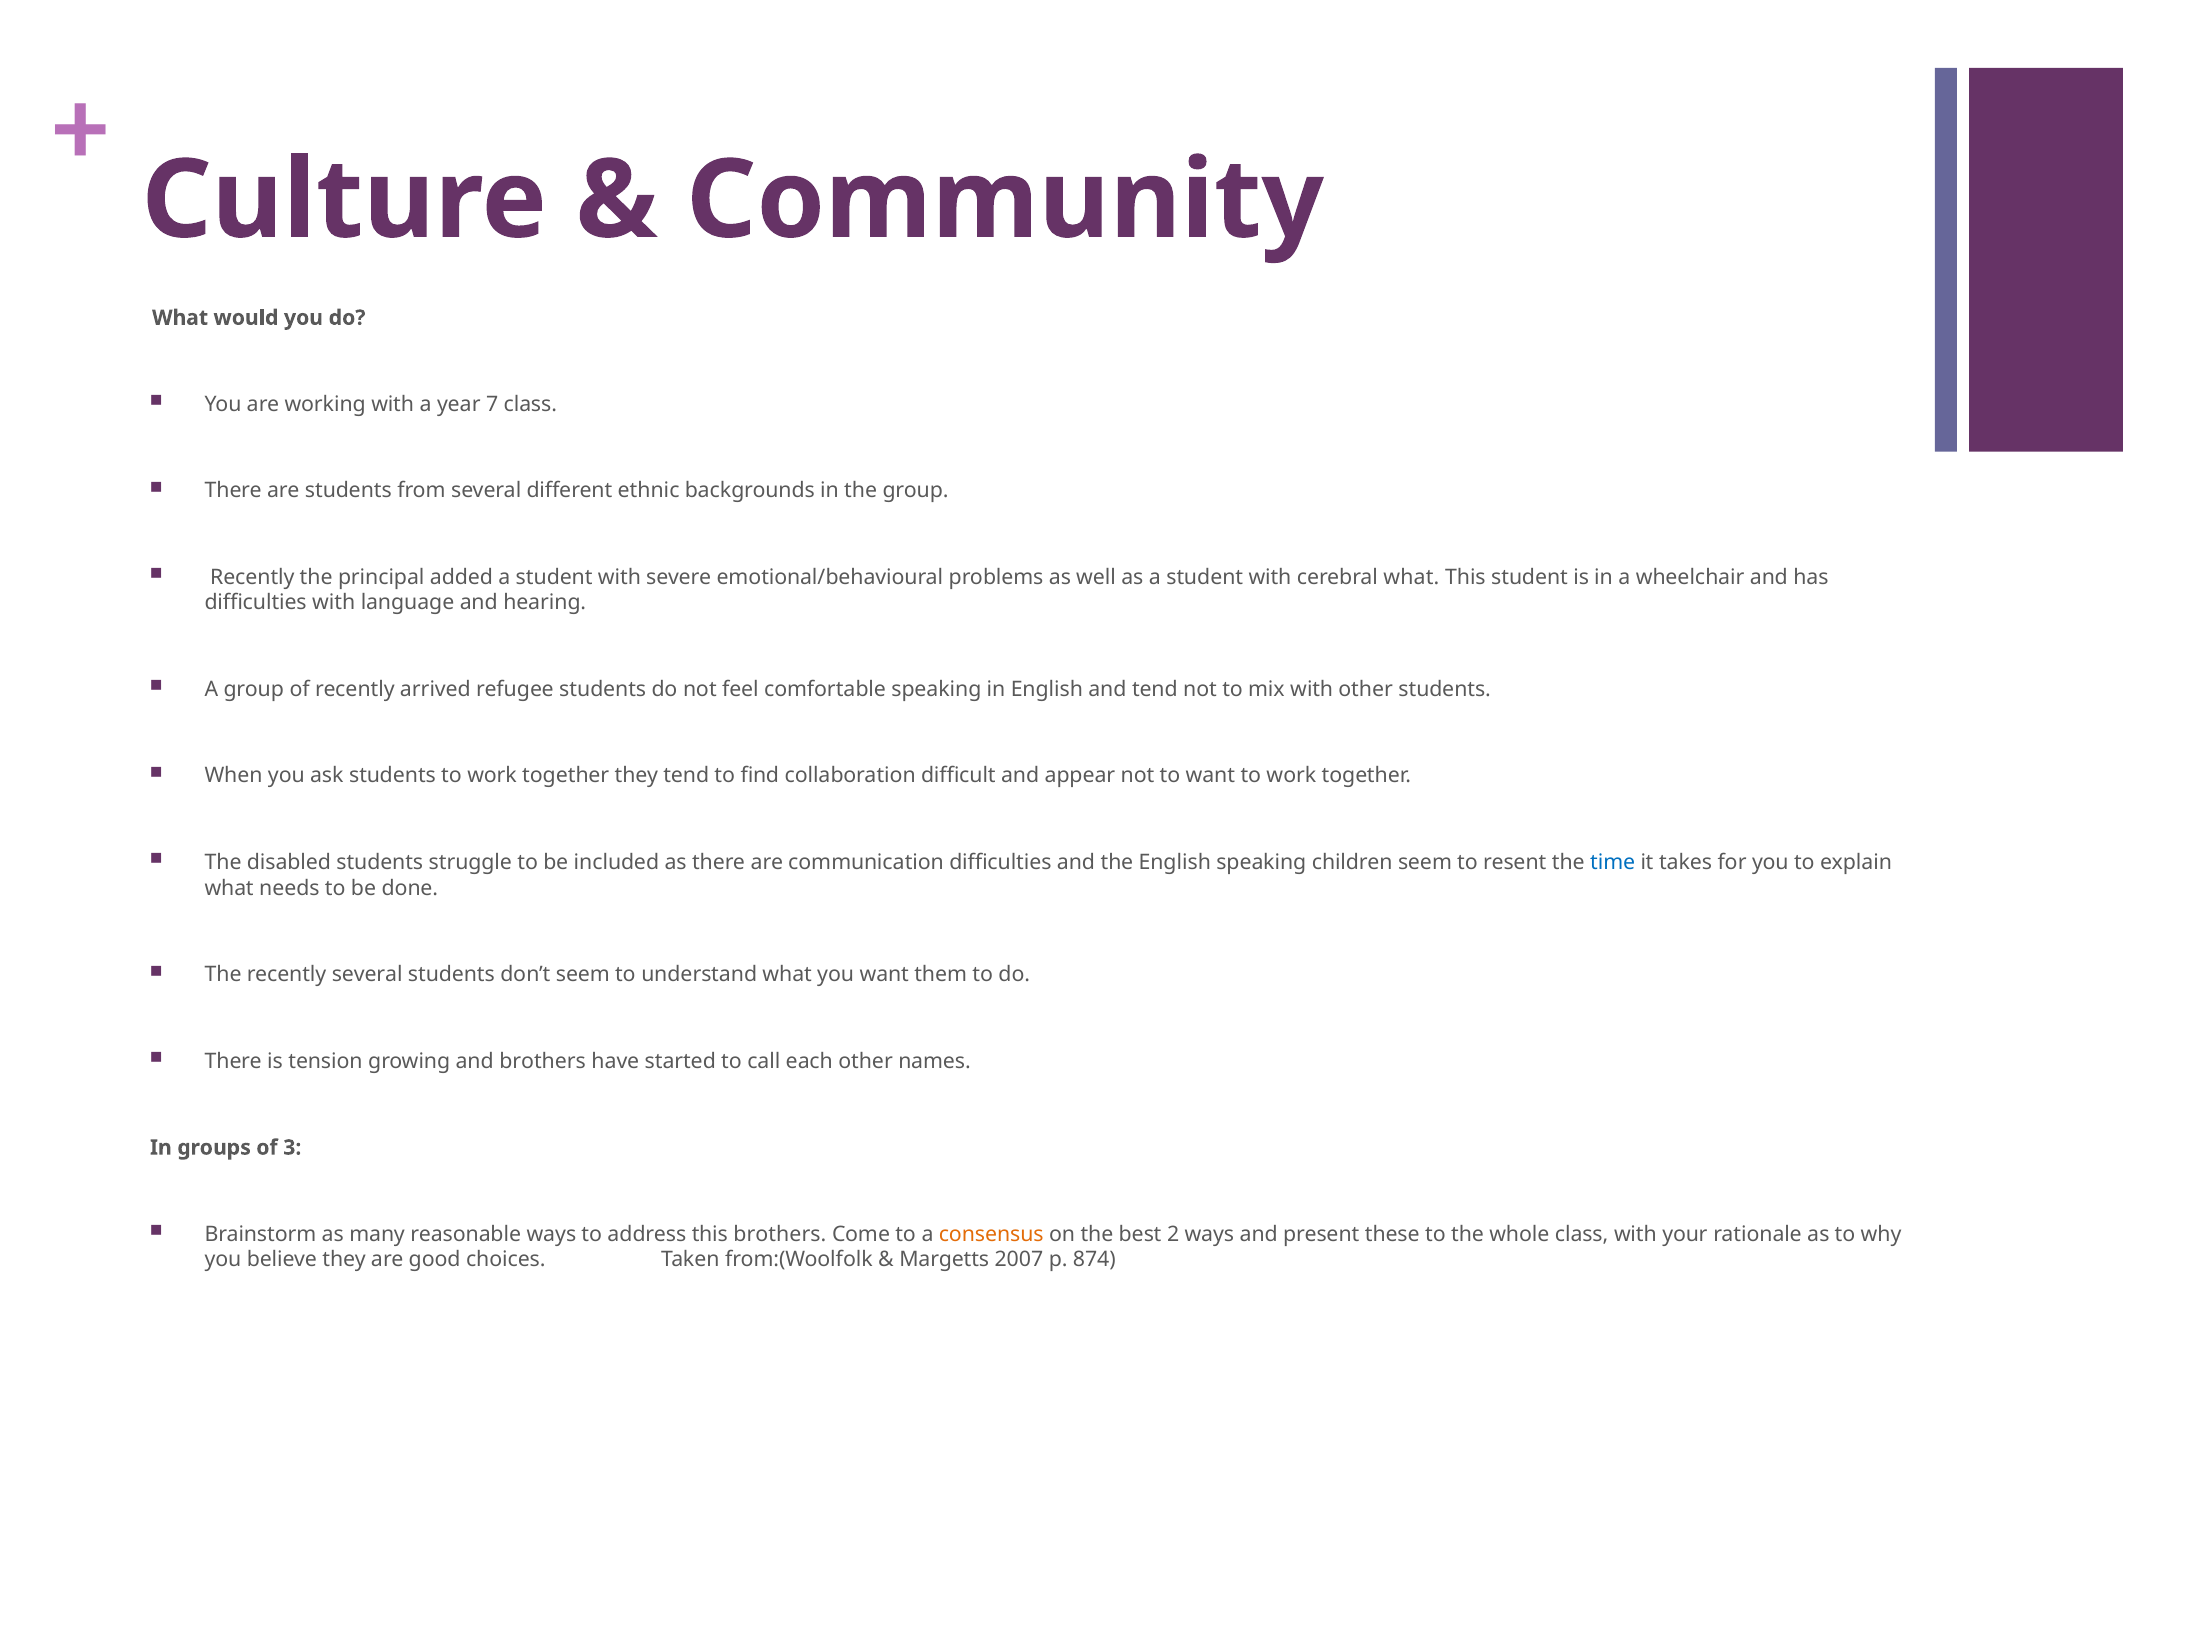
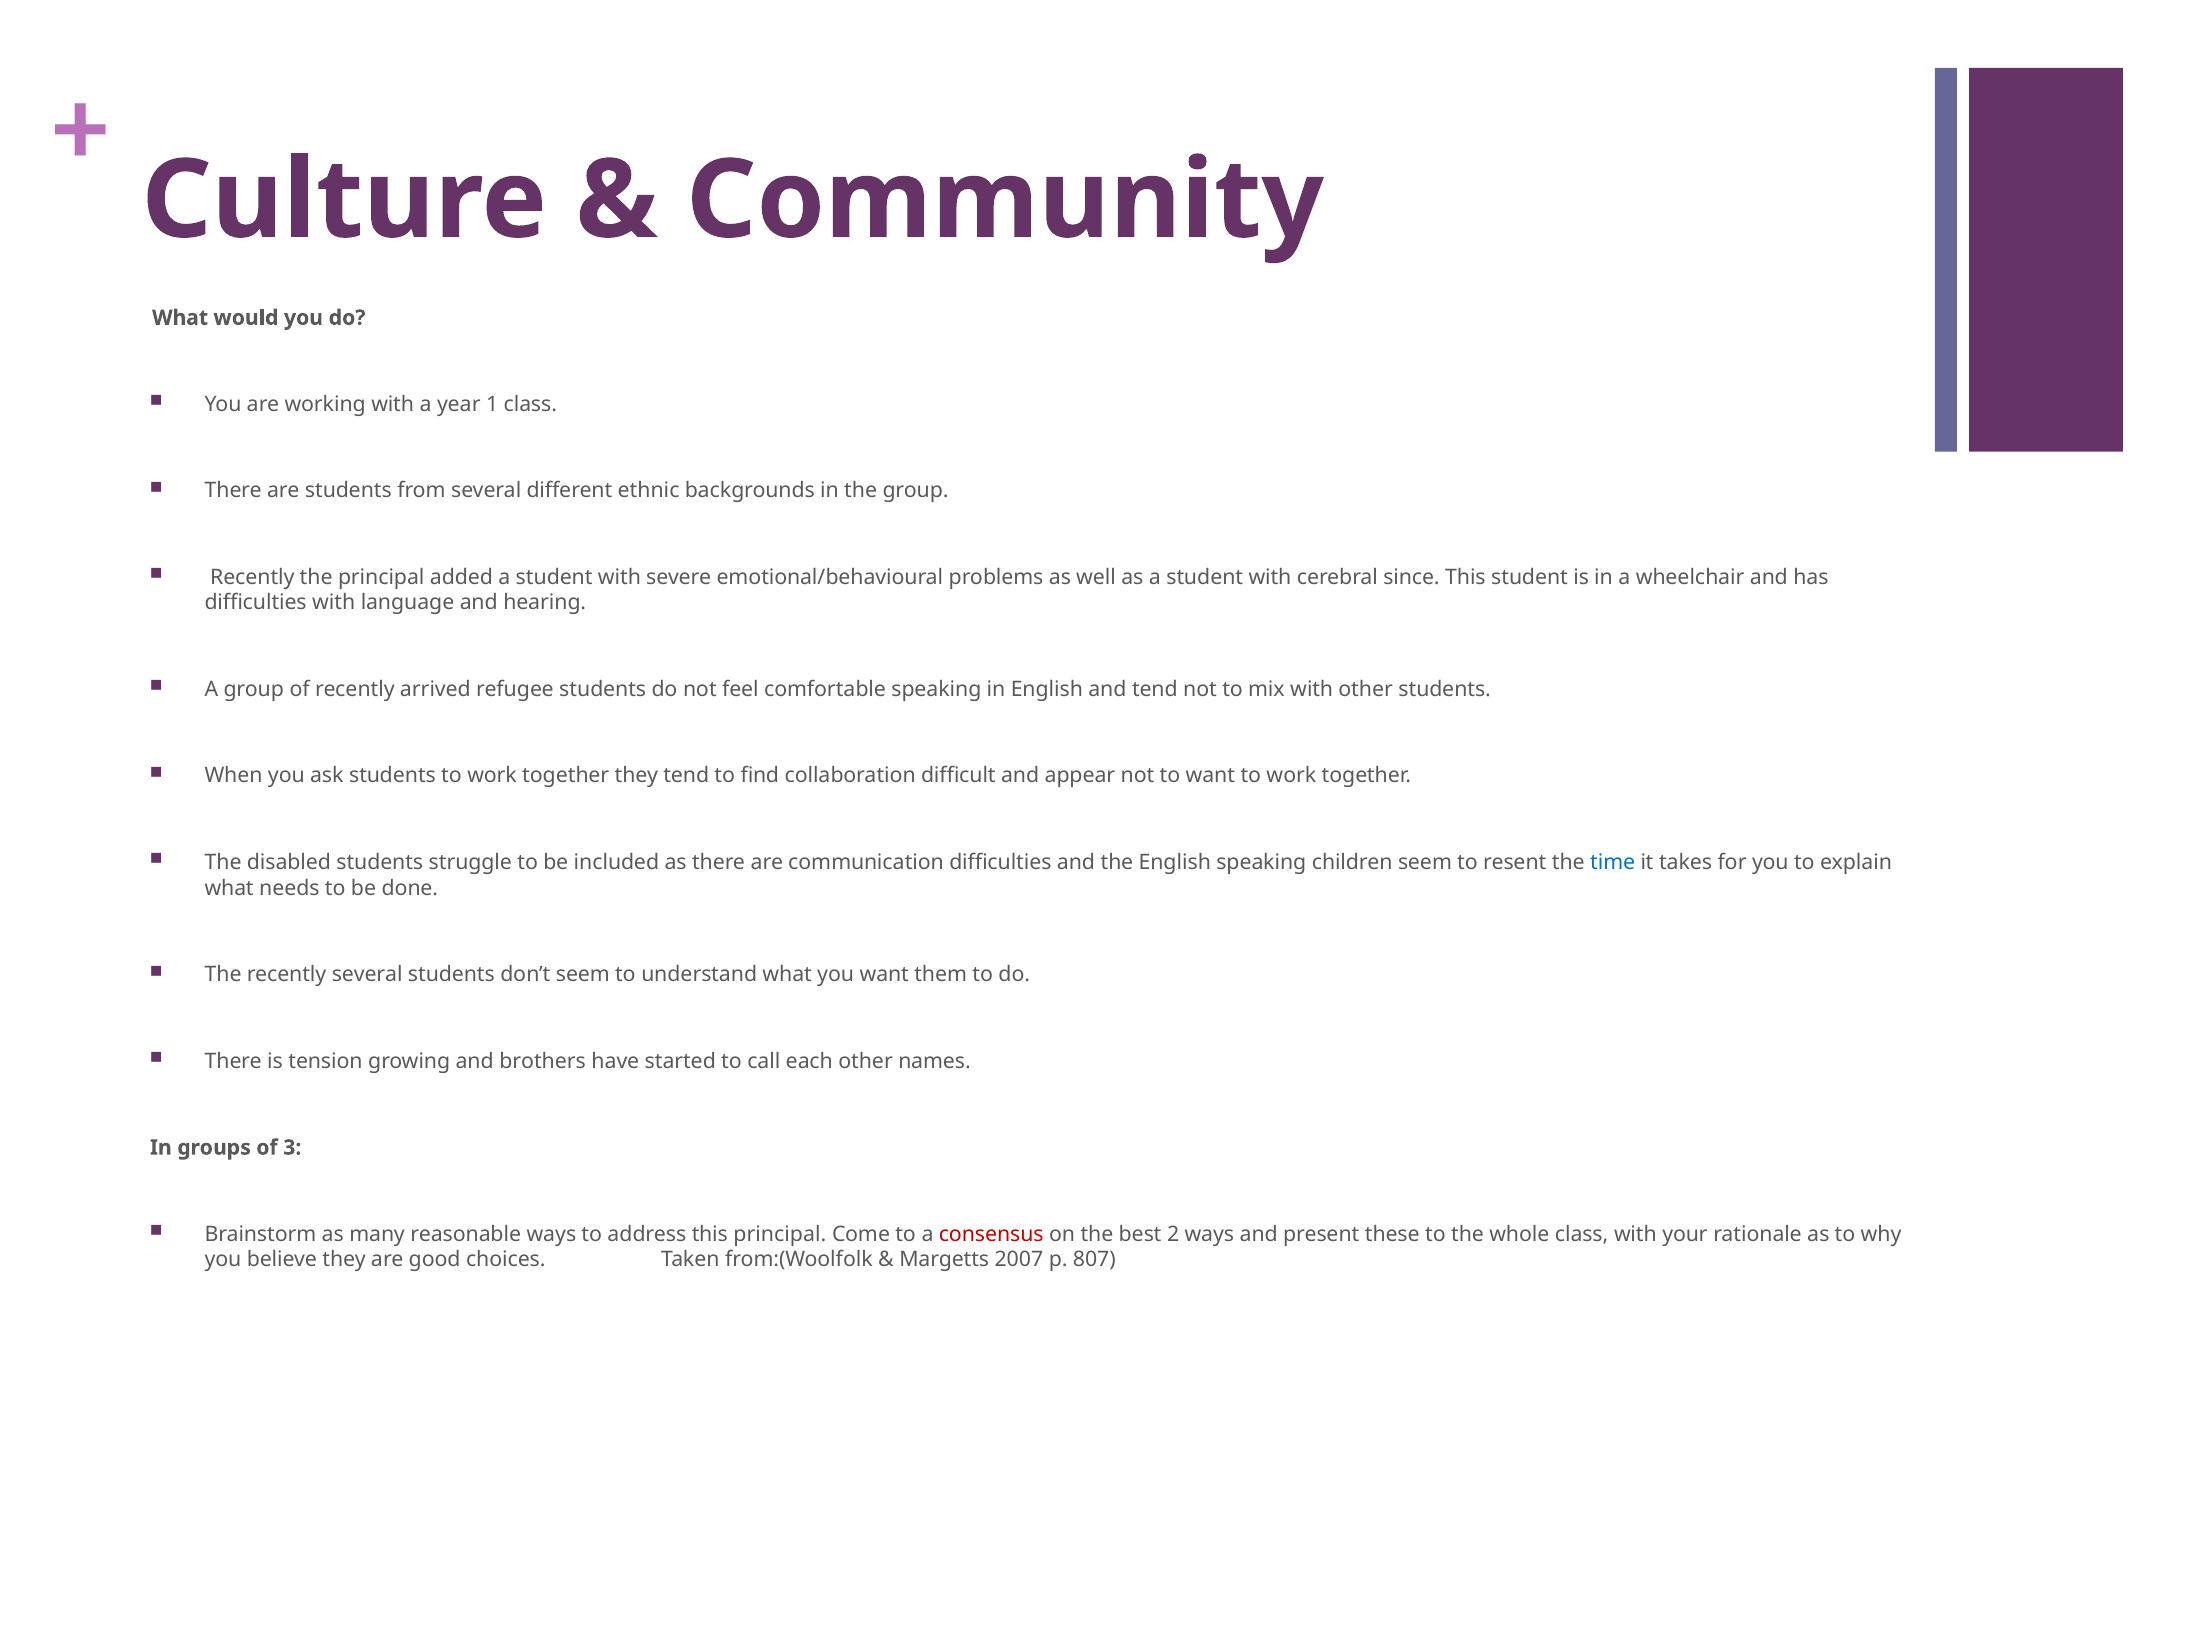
7: 7 -> 1
cerebral what: what -> since
this brothers: brothers -> principal
consensus colour: orange -> red
874: 874 -> 807
